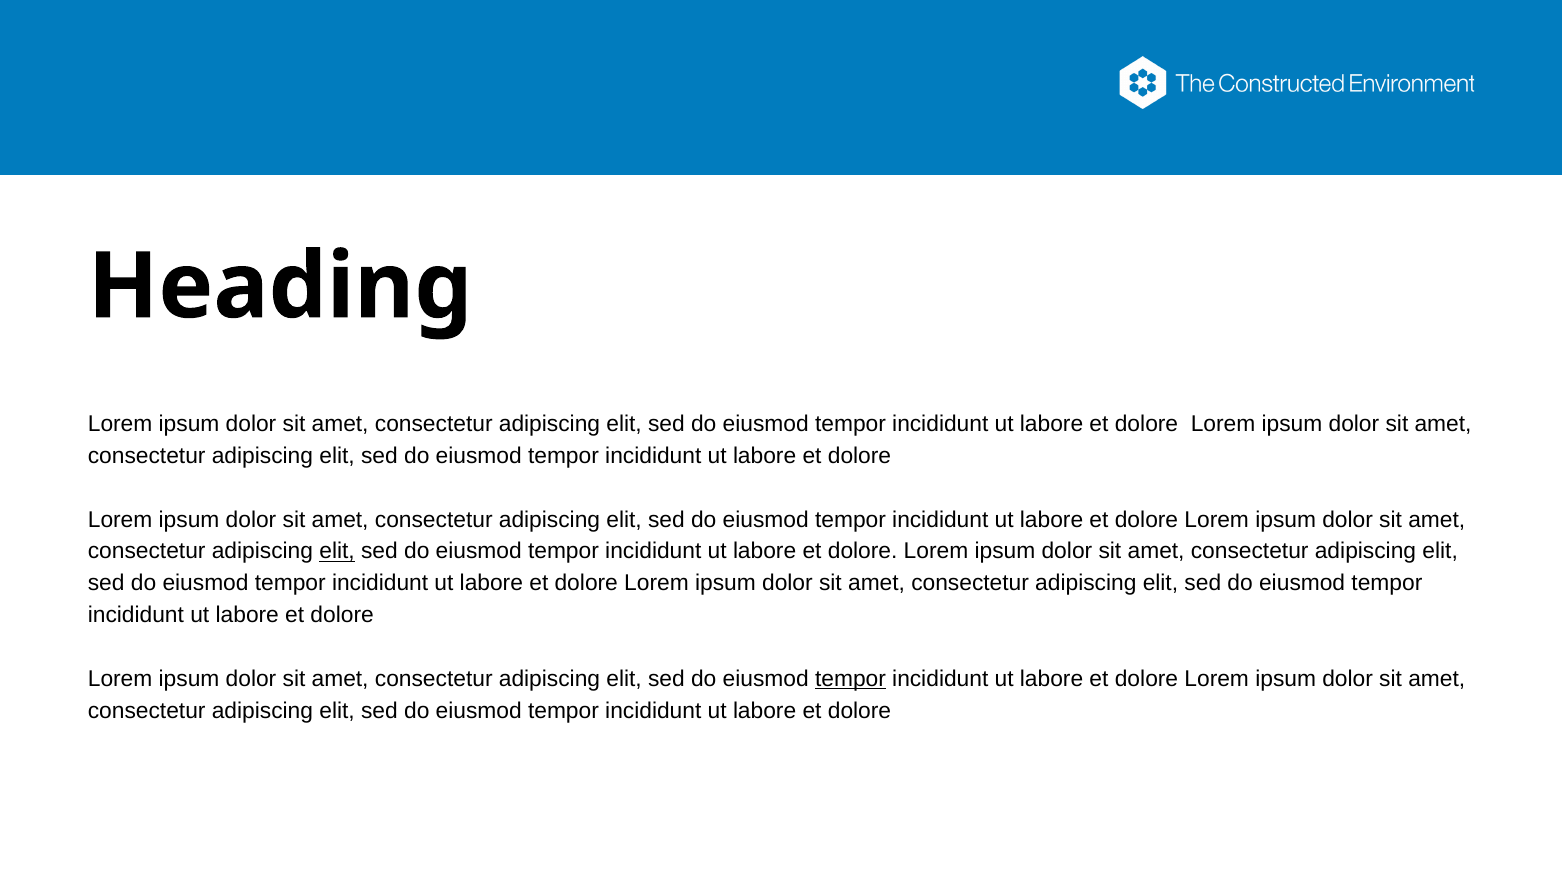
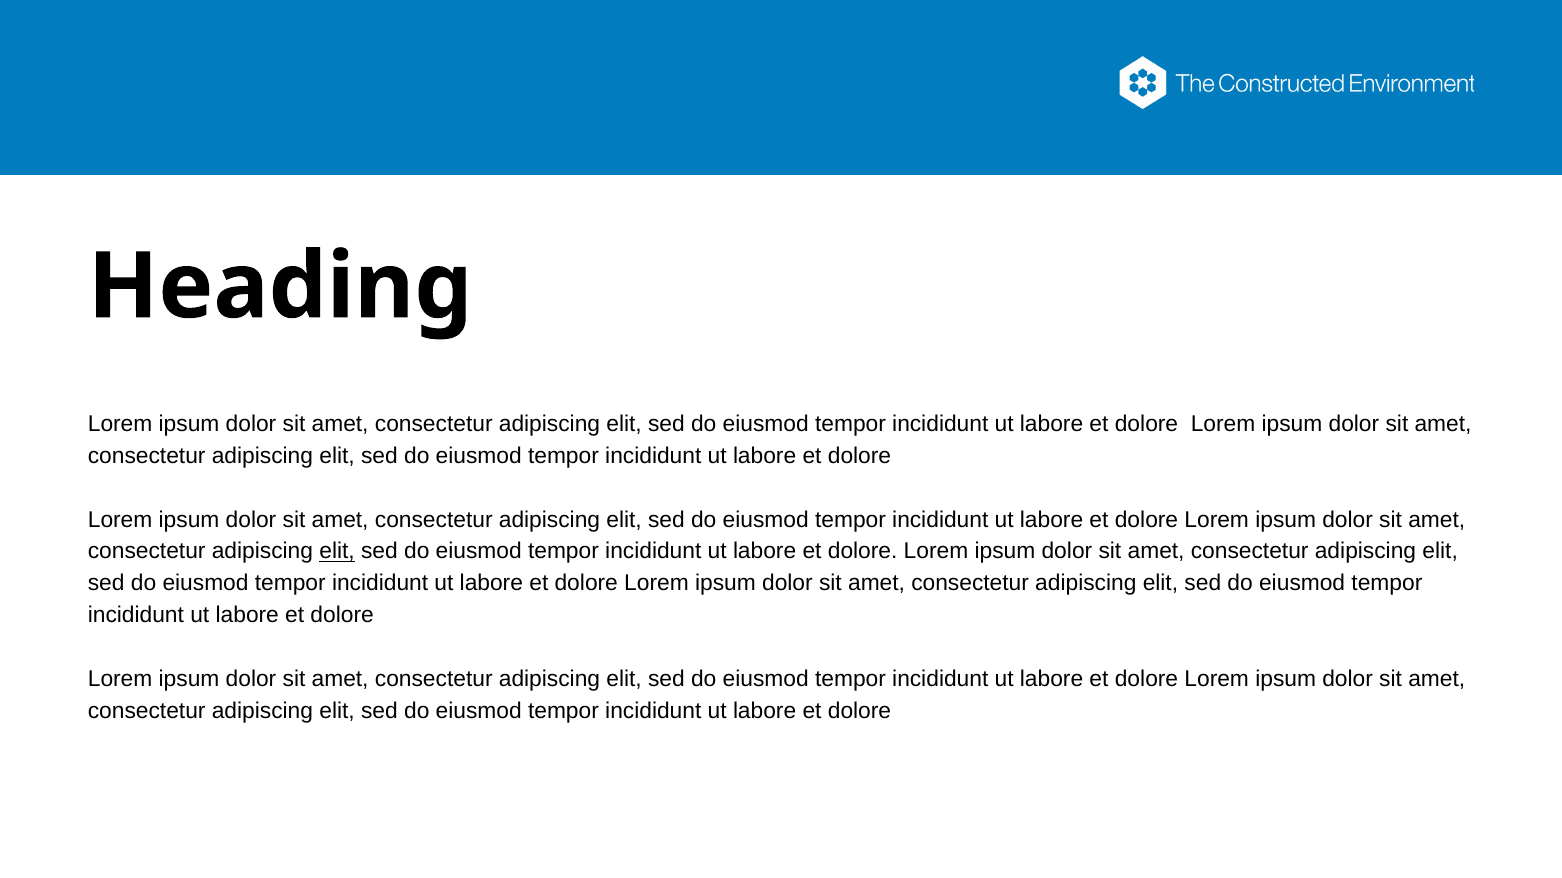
tempor at (850, 679) underline: present -> none
